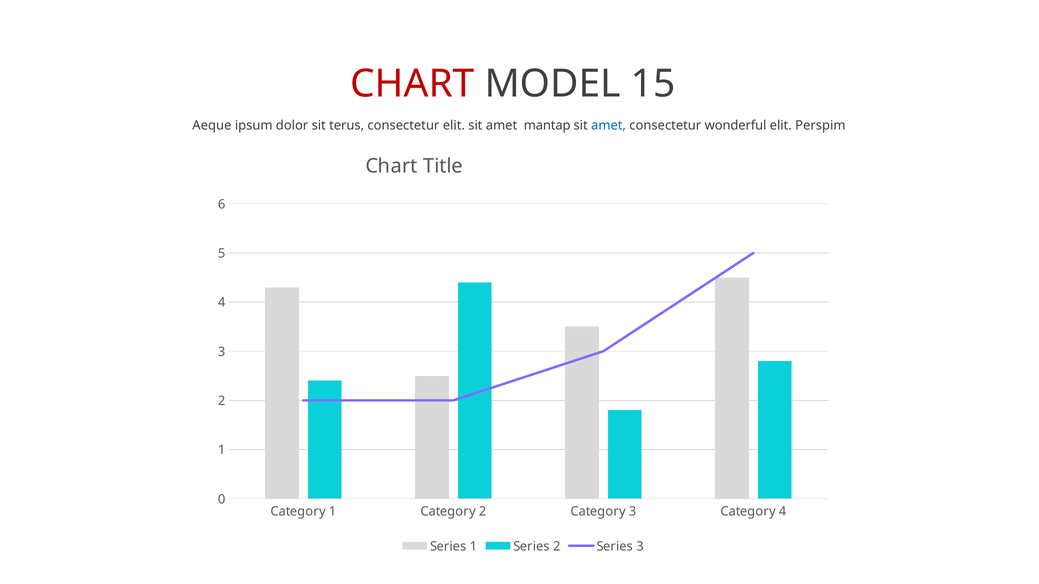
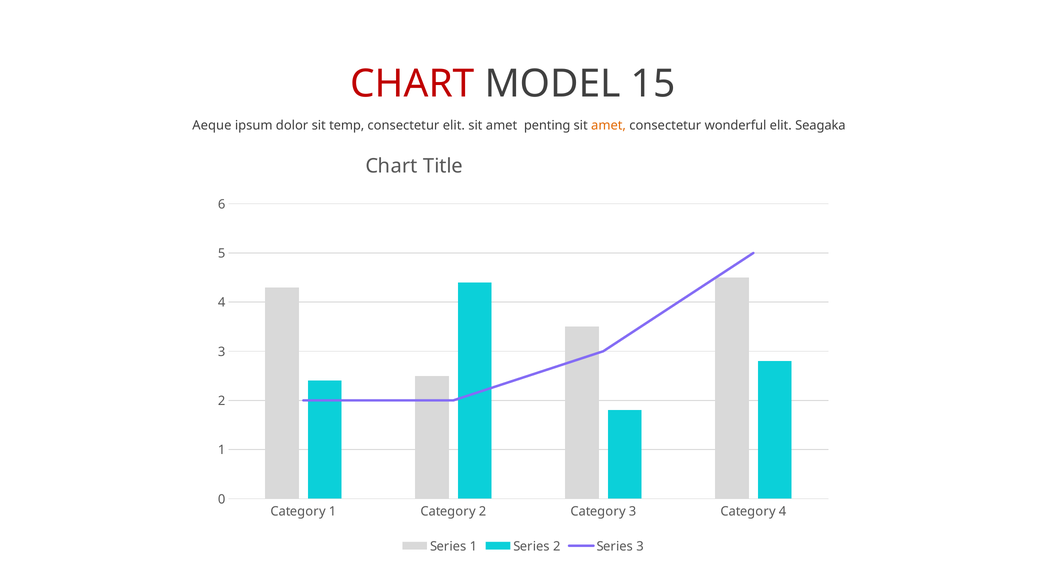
terus: terus -> temp
mantap: mantap -> penting
amet at (609, 126) colour: blue -> orange
Perspim: Perspim -> Seagaka
